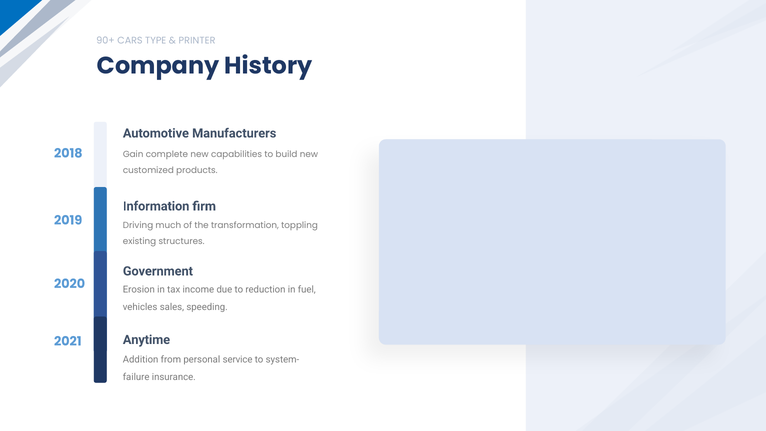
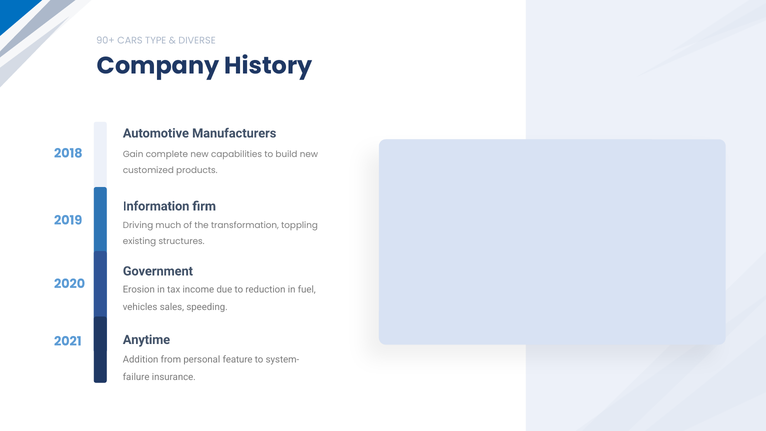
PRINTER: PRINTER -> DIVERSE
service: service -> feature
